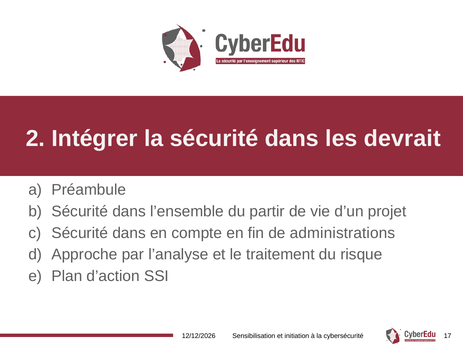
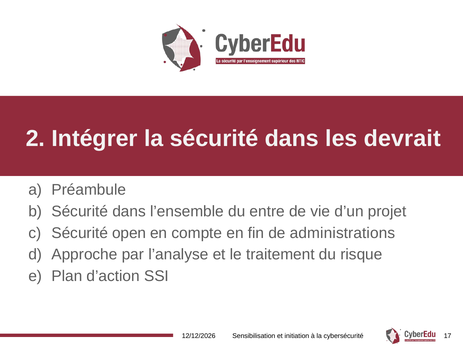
partir: partir -> entre
dans at (129, 233): dans -> open
